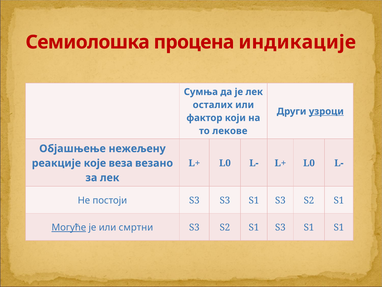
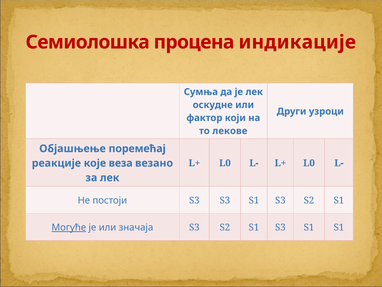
осталих: осталих -> оскудне
узроци underline: present -> none
нежељену: нежељену -> поремећај
смртни: смртни -> значаја
